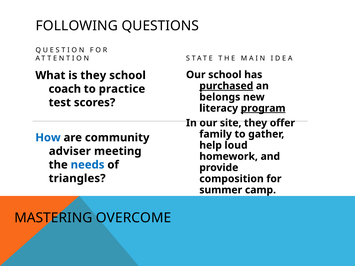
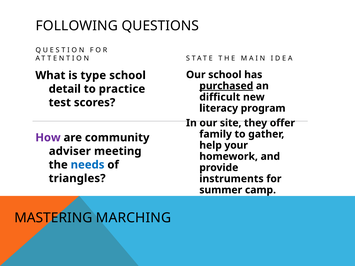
is they: they -> type
coach: coach -> detail
belongs: belongs -> difficult
program underline: present -> none
How colour: blue -> purple
loud: loud -> your
composition: composition -> instruments
OVERCOME: OVERCOME -> MARCHING
